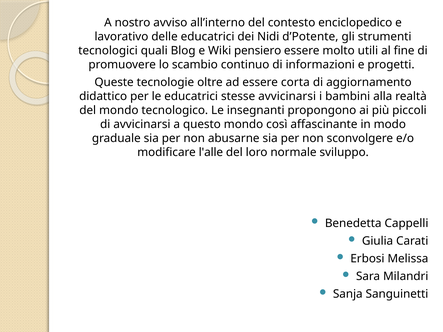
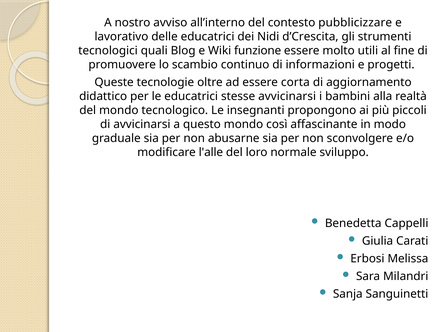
enciclopedico: enciclopedico -> pubblicizzare
d’Potente: d’Potente -> d’Crescita
pensiero: pensiero -> funzione
